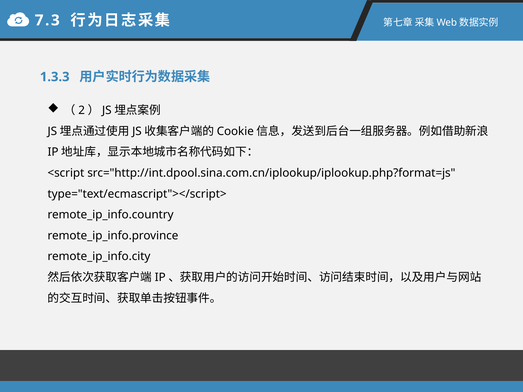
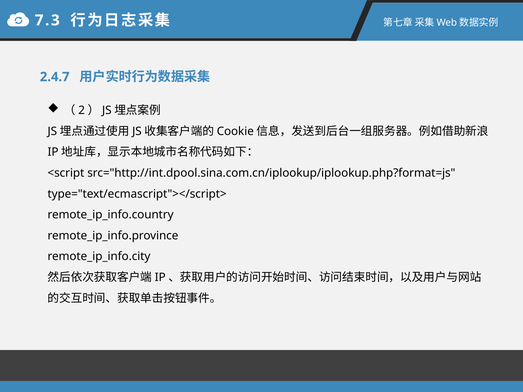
1.3.3: 1.3.3 -> 2.4.7
